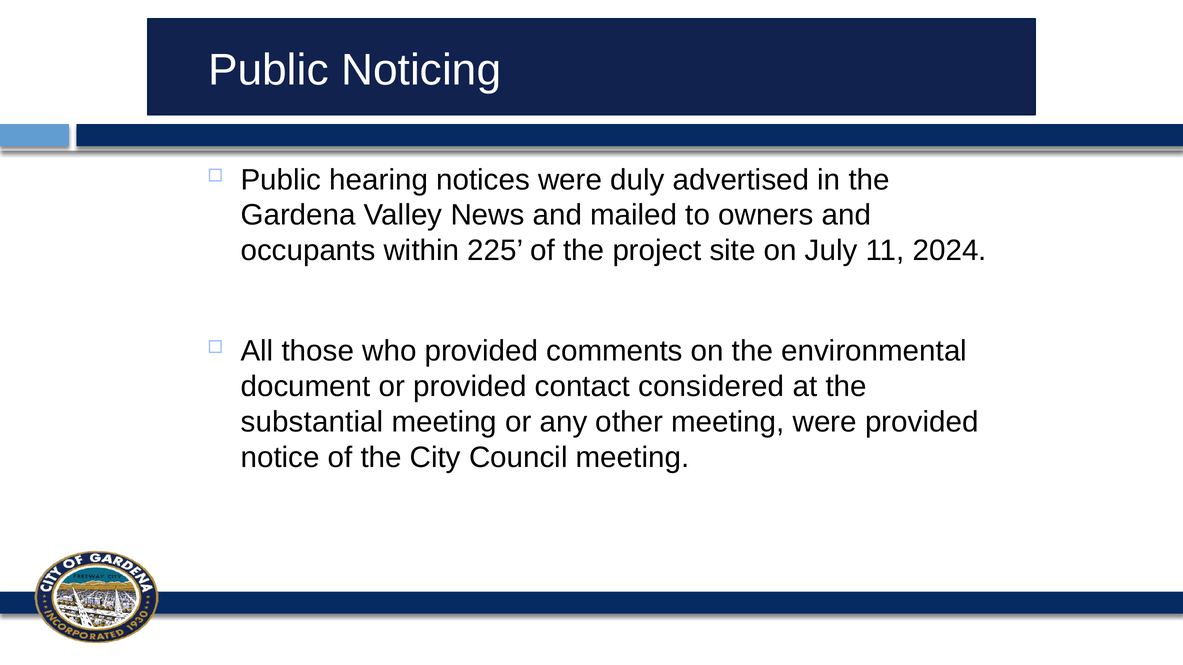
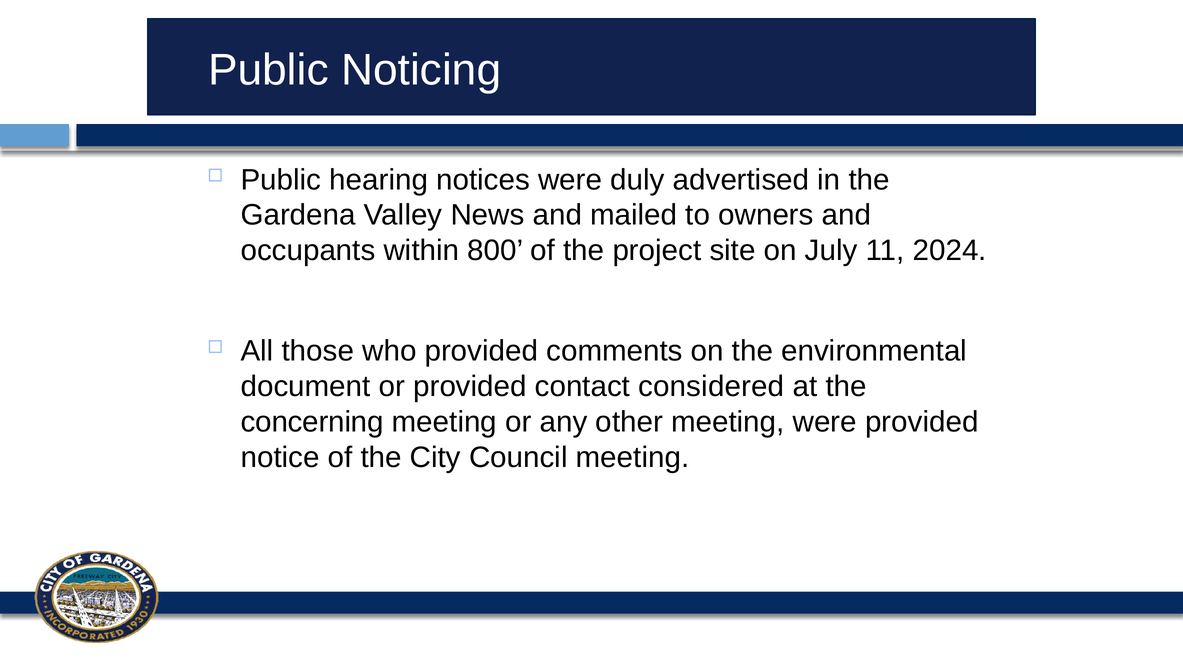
225: 225 -> 800
substantial: substantial -> concerning
